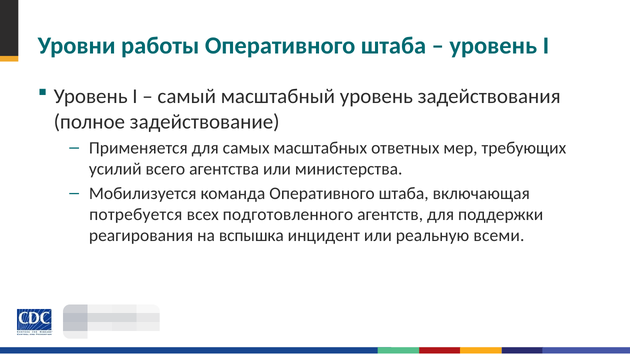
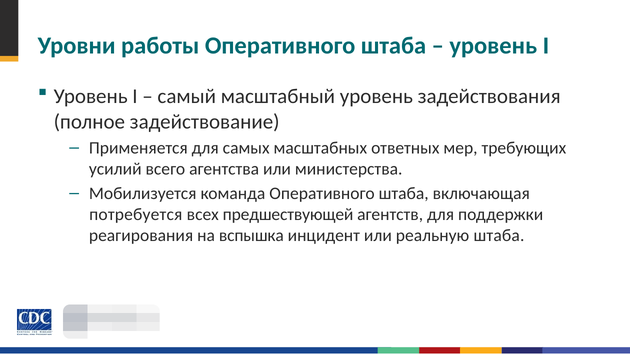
подготовленного: подготовленного -> предшествующей
реальную всеми: всеми -> штаба
